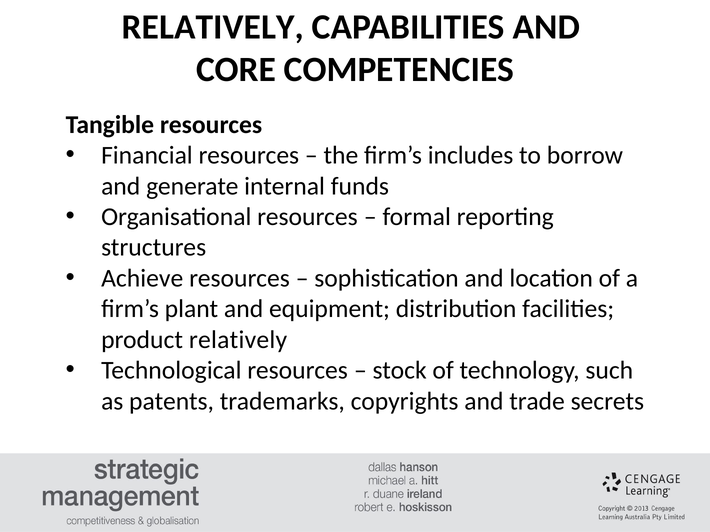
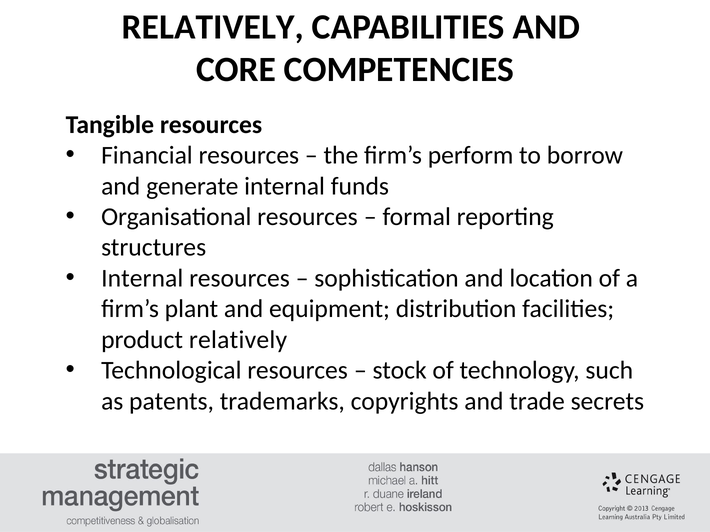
includes: includes -> perform
Achieve at (142, 279): Achieve -> Internal
